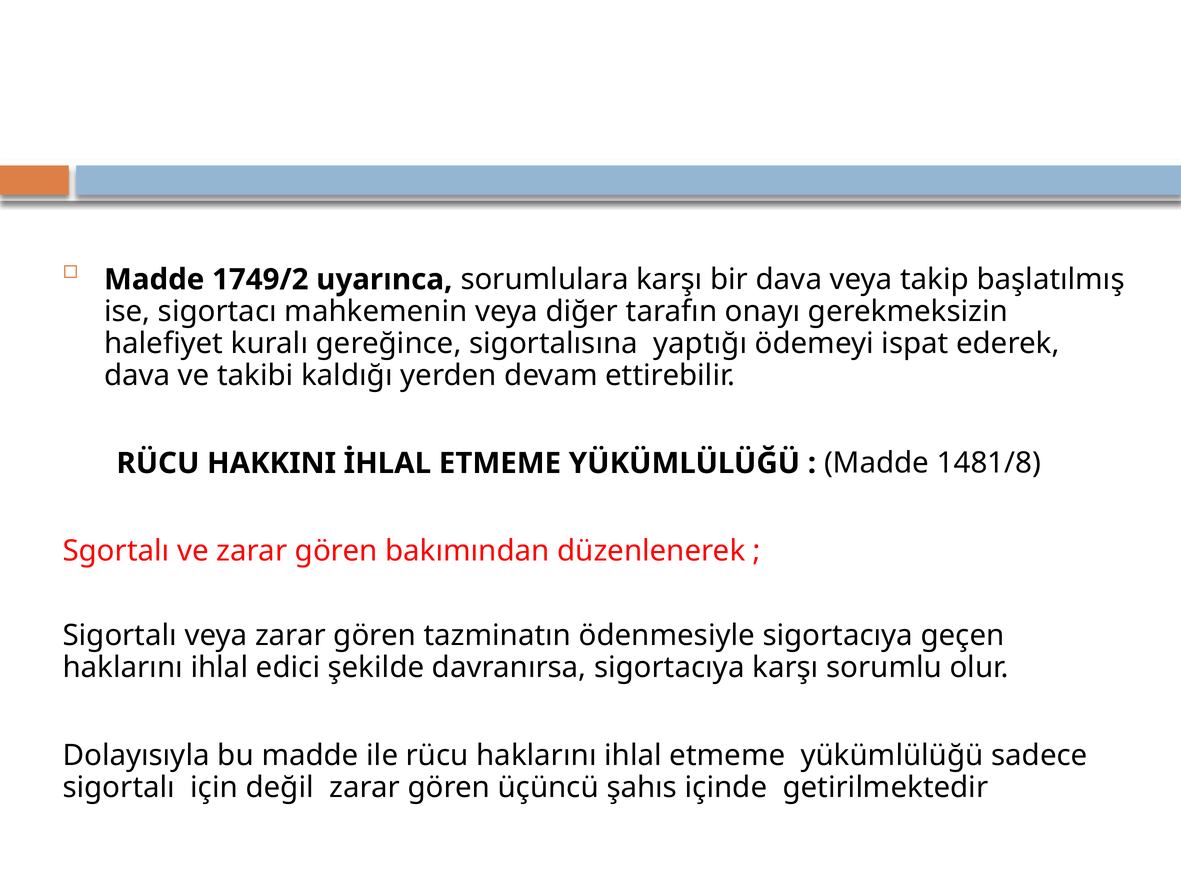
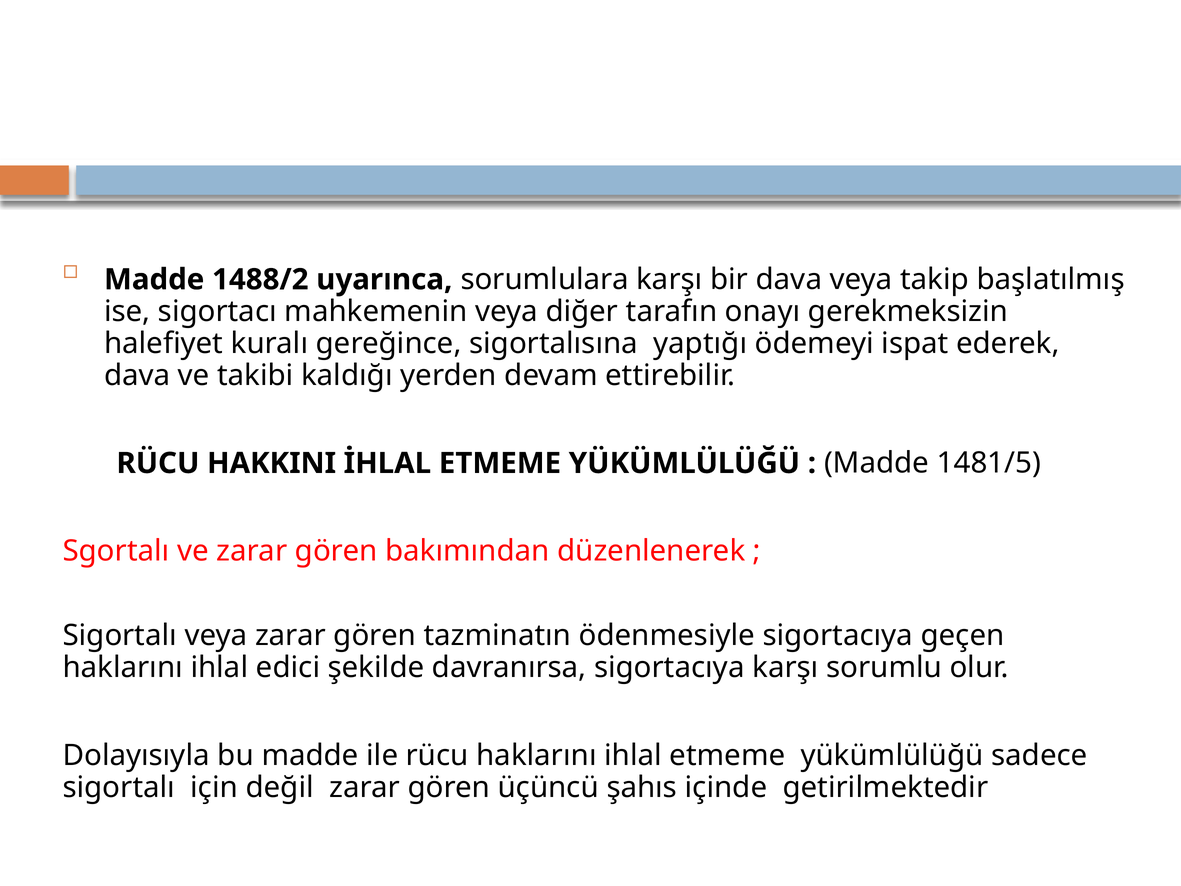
1749/2: 1749/2 -> 1488/2
1481/8: 1481/8 -> 1481/5
